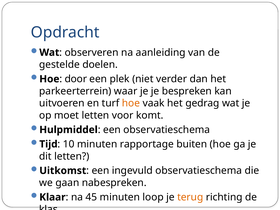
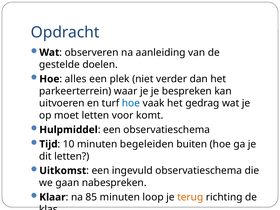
door: door -> alles
hoe at (131, 103) colour: orange -> blue
rapportage: rapportage -> begeleiden
45: 45 -> 85
